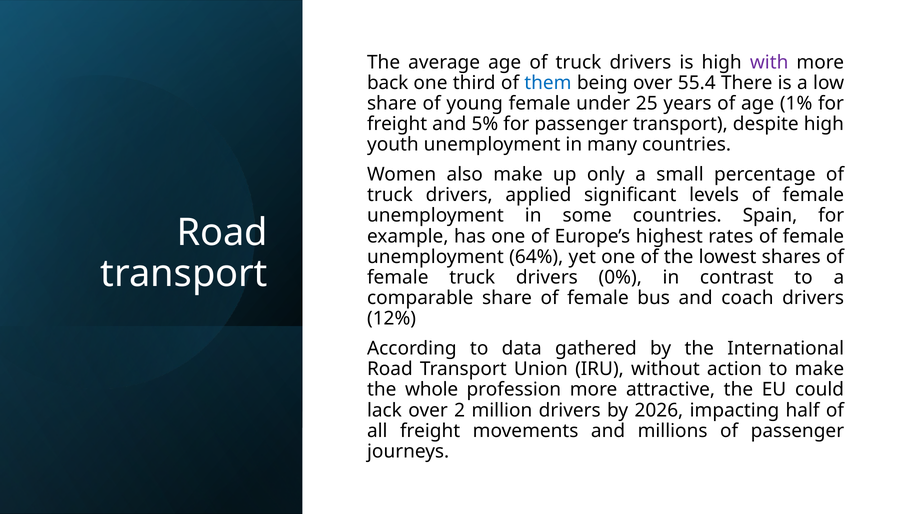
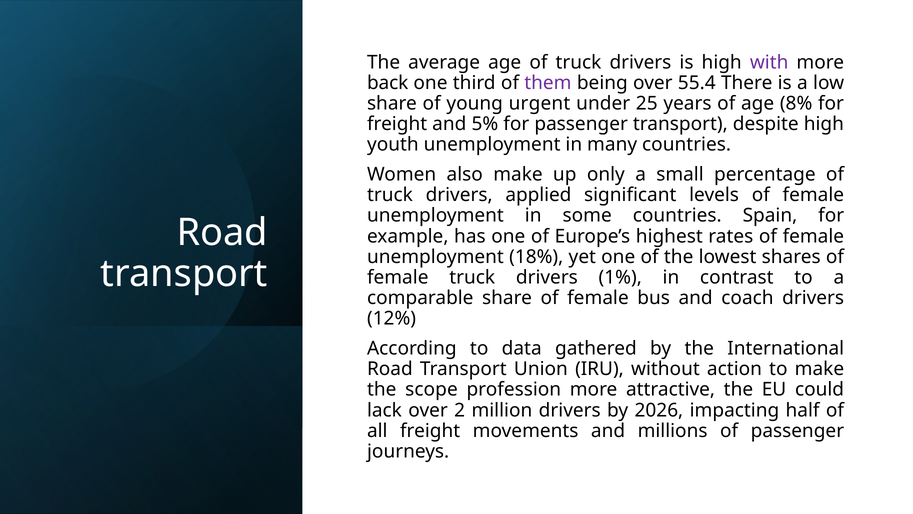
them colour: blue -> purple
young female: female -> urgent
1%: 1% -> 8%
64%: 64% -> 18%
0%: 0% -> 1%
whole: whole -> scope
